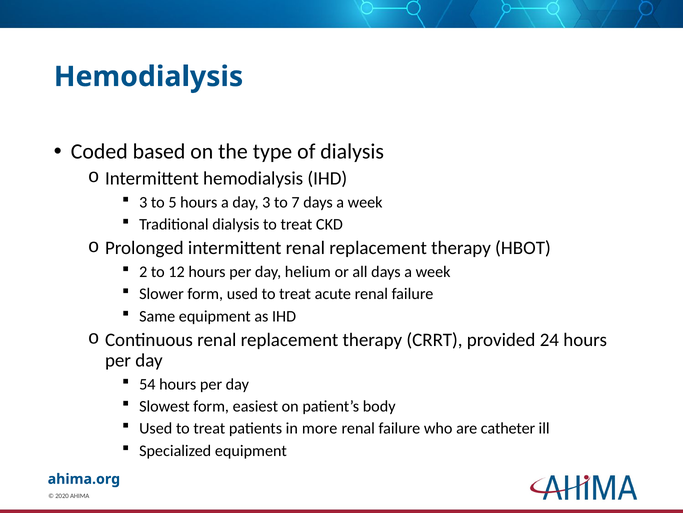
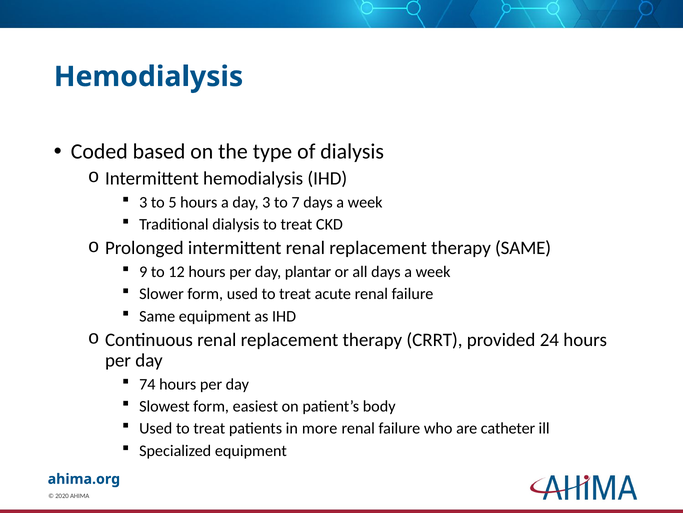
therapy HBOT: HBOT -> SAME
2: 2 -> 9
helium: helium -> plantar
54: 54 -> 74
